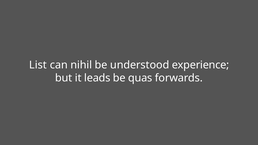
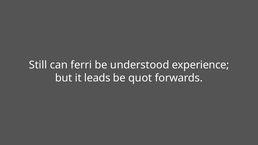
List: List -> Still
nihil: nihil -> ferri
quas: quas -> quot
